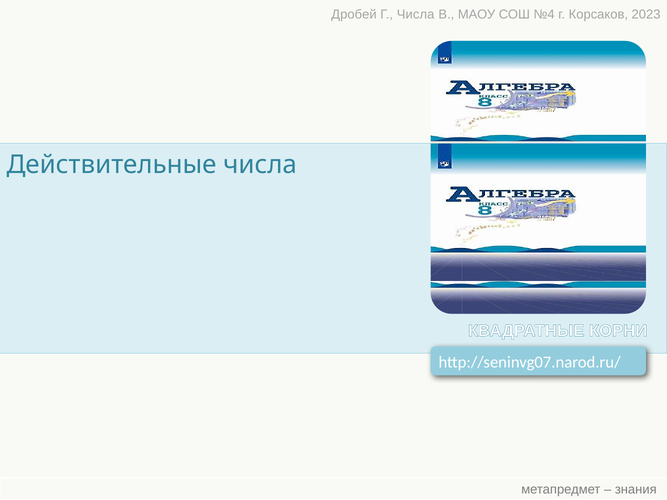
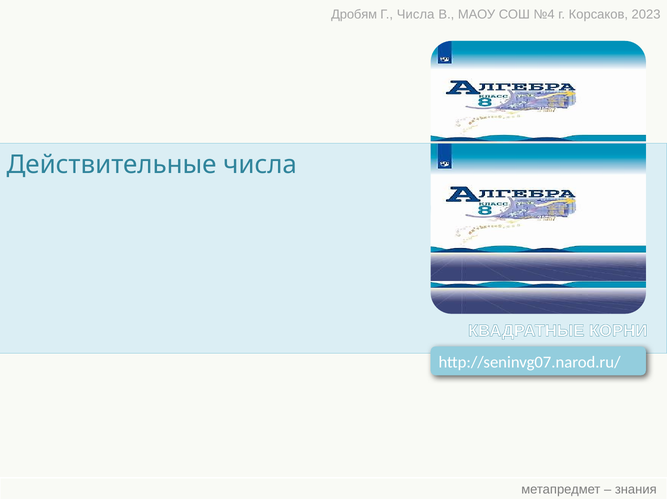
Дробей: Дробей -> Дробям
